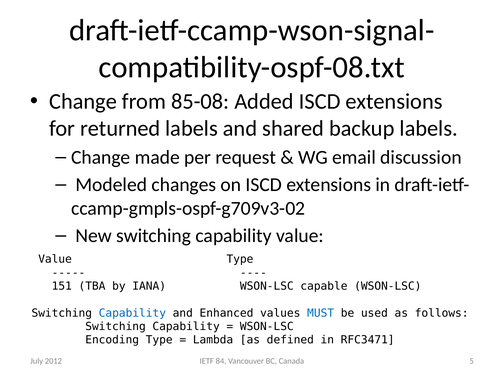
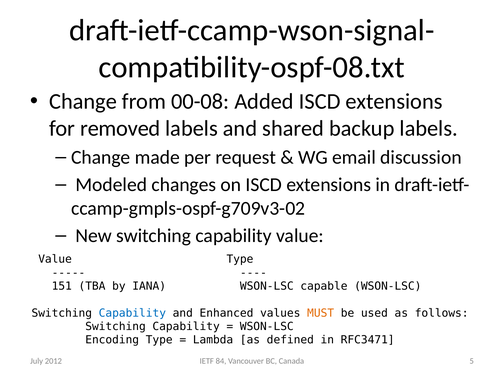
85-08: 85-08 -> 00-08
returned: returned -> removed
MUST colour: blue -> orange
